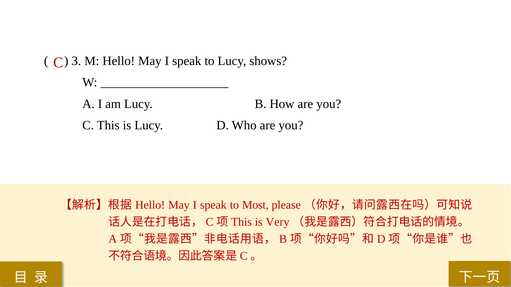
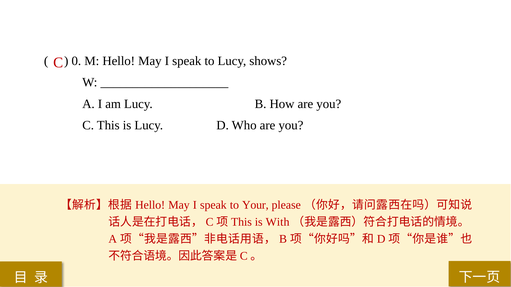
3: 3 -> 0
Most: Most -> Your
Very: Very -> With
